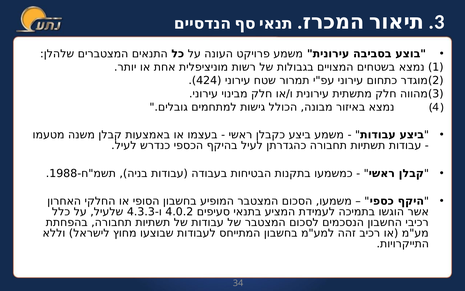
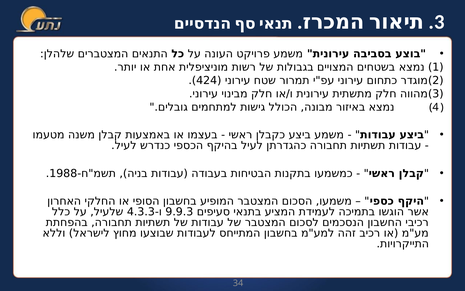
4.0.2: 4.0.2 -> 9.9.3
